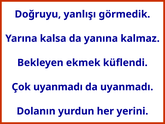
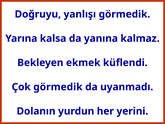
Çok uyanmadı: uyanmadı -> görmedik
